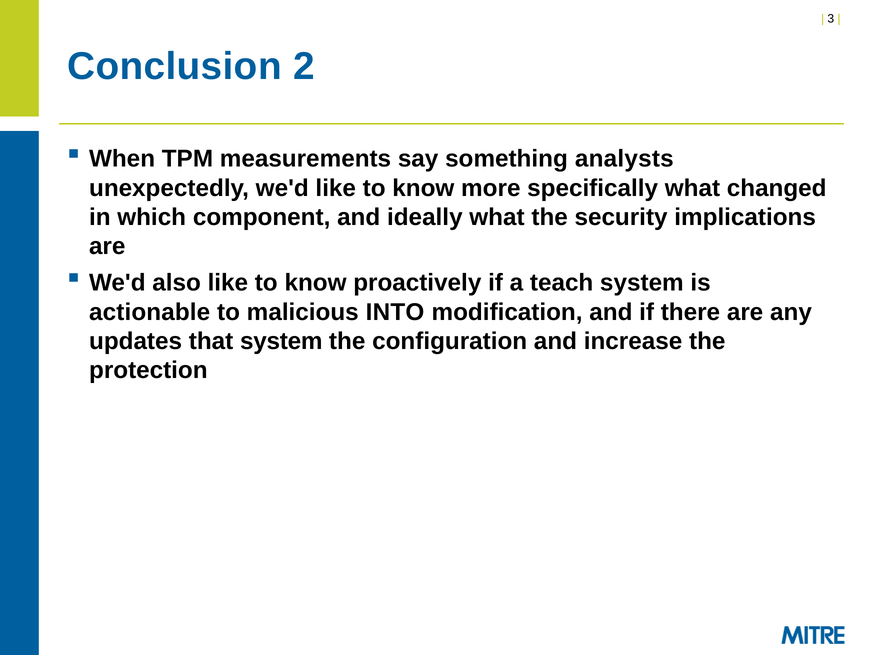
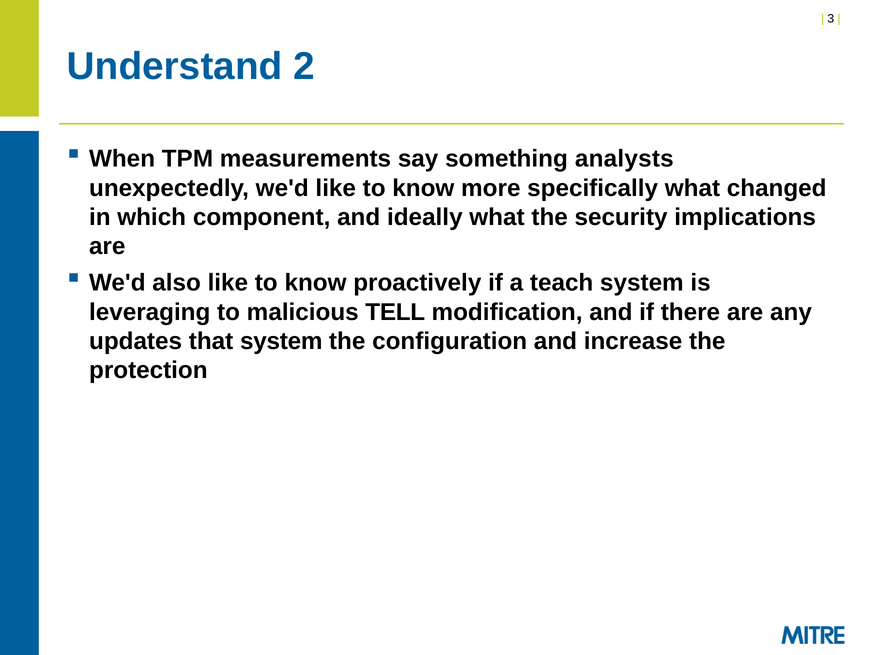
Conclusion: Conclusion -> Understand
actionable: actionable -> leveraging
INTO: INTO -> TELL
